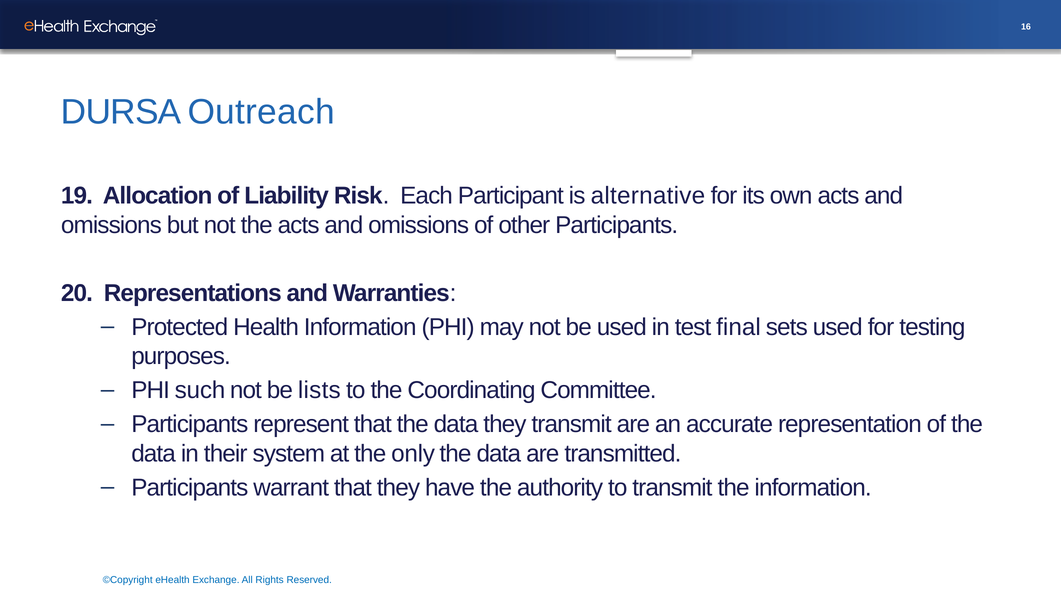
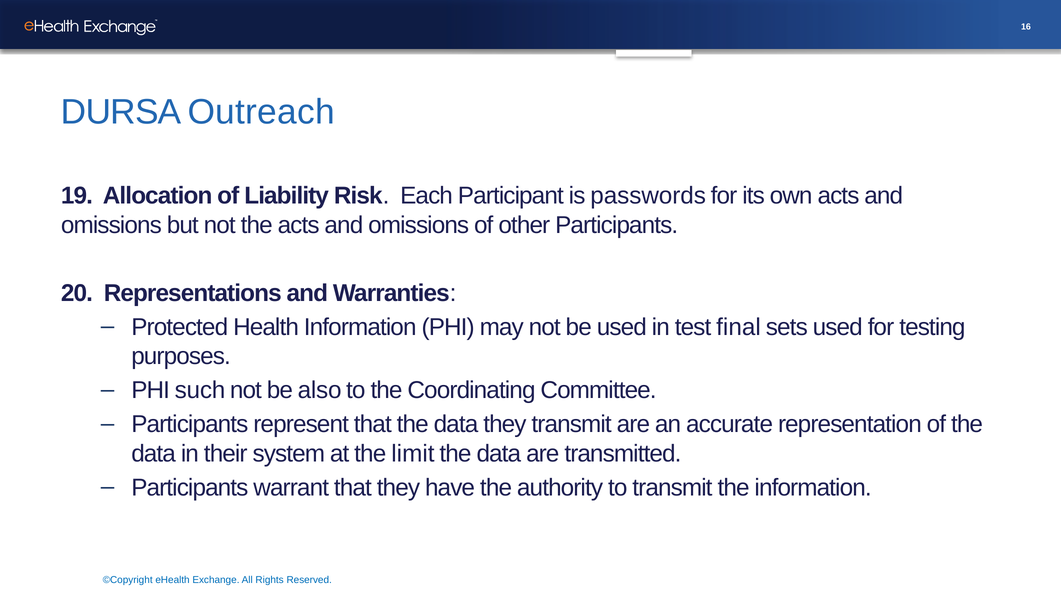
alternative: alternative -> passwords
lists: lists -> also
only: only -> limit
